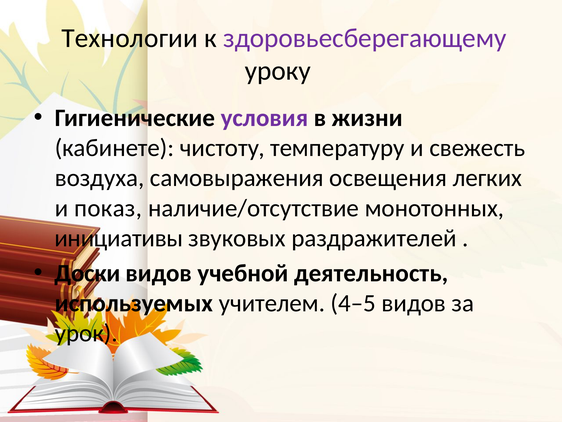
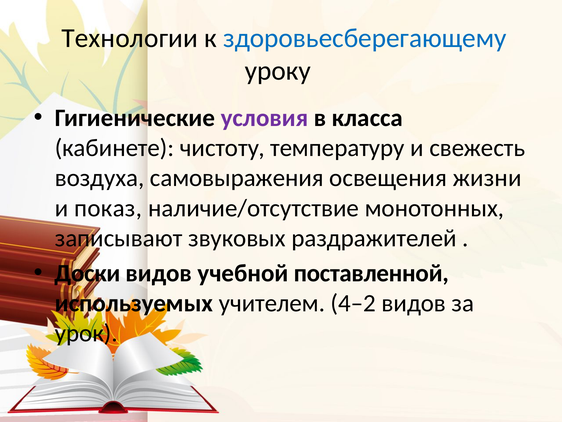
здоровьесберегающему colour: purple -> blue
жизни: жизни -> класса
легких: легких -> жизни
инициативы: инициативы -> записывают
деятельность: деятельность -> поставленной
4–5: 4–5 -> 4–2
